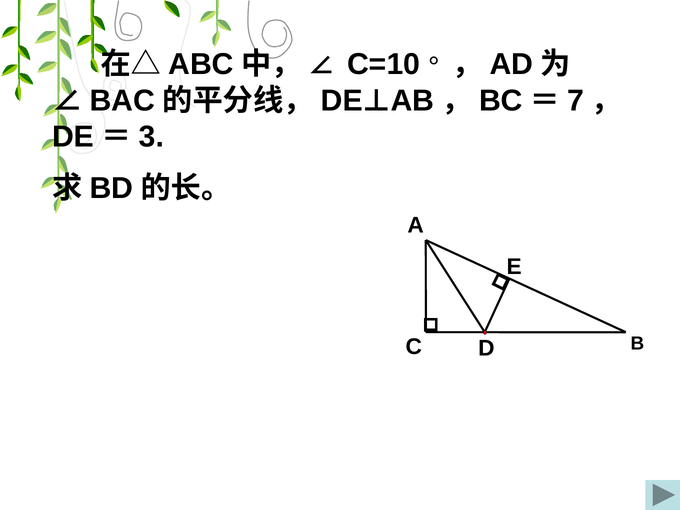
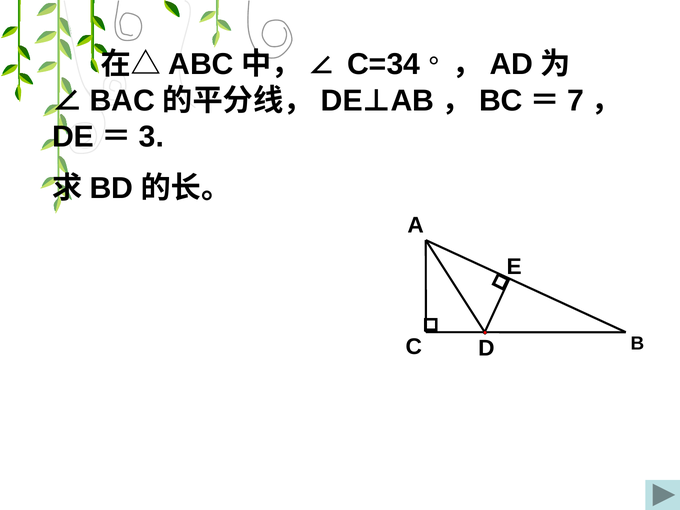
C=10: C=10 -> C=34
